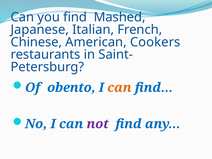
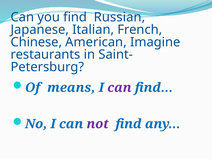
Mashed: Mashed -> Russian
Cookers: Cookers -> Imagine
obento: obento -> means
can at (119, 88) colour: orange -> purple
